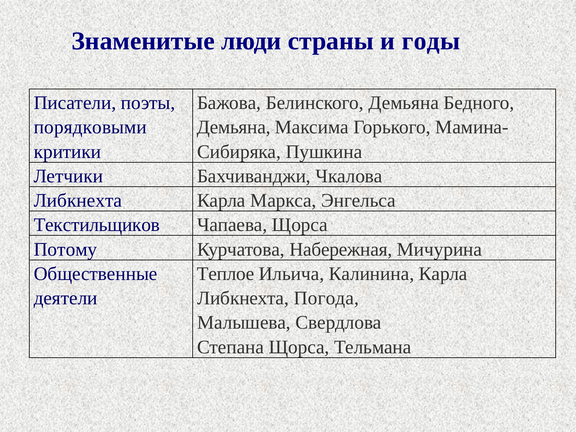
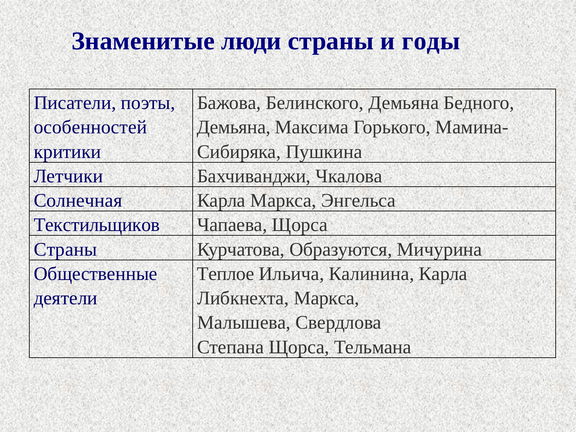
порядковыми: порядковыми -> особенностей
Либкнехта at (78, 201): Либкнехта -> Солнечная
Потому at (65, 249): Потому -> Страны
Набережная: Набережная -> Образуются
Либкнехта Погода: Погода -> Маркса
